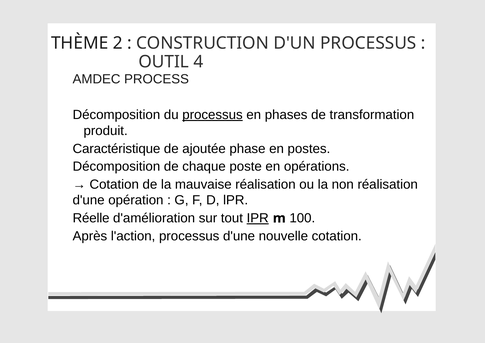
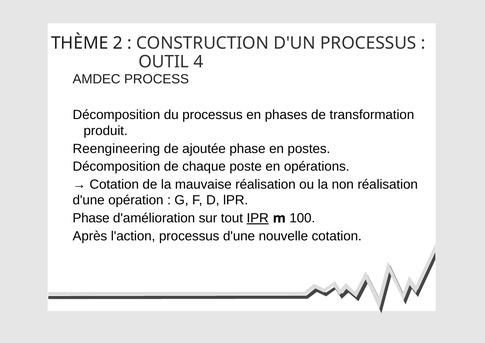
processus at (212, 115) underline: present -> none
Caractéristique: Caractéristique -> Reengineering
Réelle at (91, 218): Réelle -> Phase
